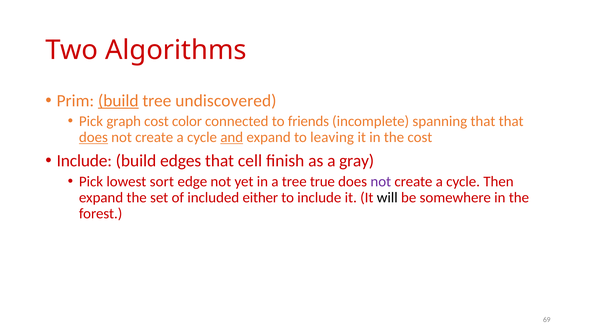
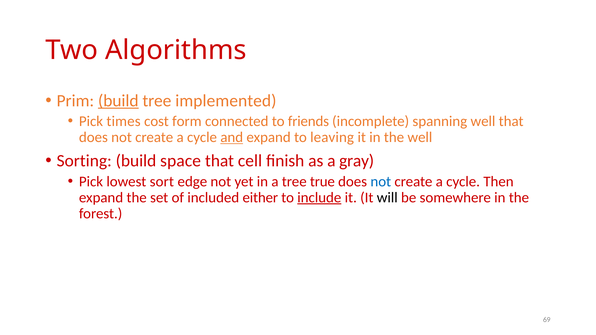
undiscovered: undiscovered -> implemented
graph: graph -> times
color: color -> form
spanning that: that -> well
does at (93, 137) underline: present -> none
the cost: cost -> well
Include at (84, 161): Include -> Sorting
edges: edges -> space
not at (381, 182) colour: purple -> blue
include at (319, 198) underline: none -> present
